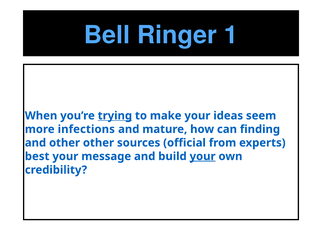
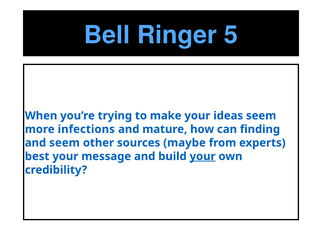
1: 1 -> 5
trying underline: present -> none
and other: other -> seem
official: official -> maybe
